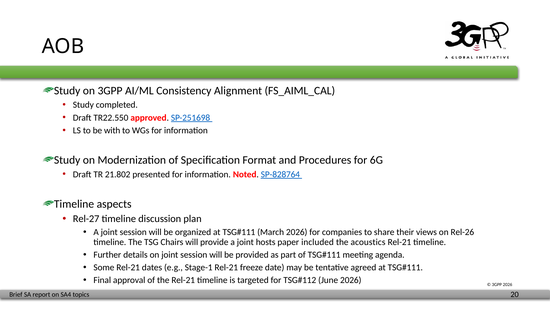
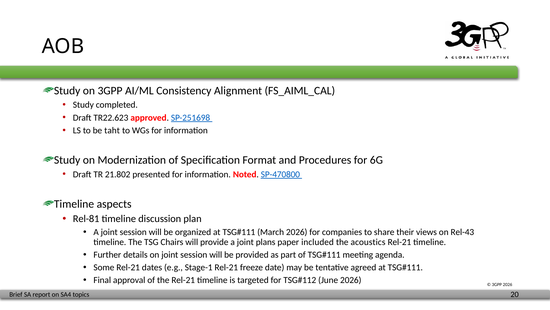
TR22.550: TR22.550 -> TR22.623
with: with -> taht
SP-828764: SP-828764 -> SP-470800
Rel-27: Rel-27 -> Rel-81
Rel-26: Rel-26 -> Rel-43
hosts: hosts -> plans
